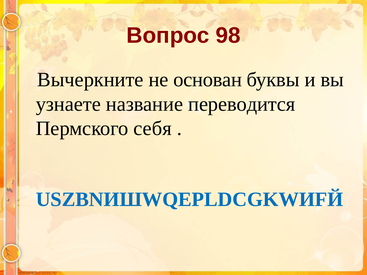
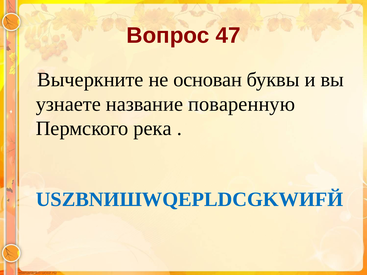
98: 98 -> 47
переводится: переводится -> поваренную
себя: себя -> река
